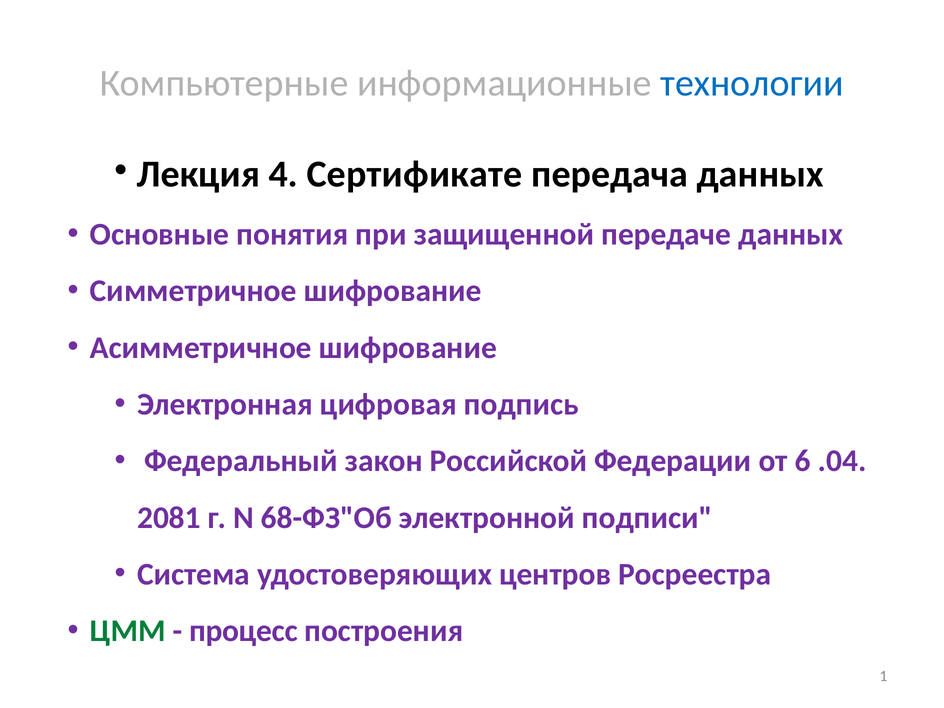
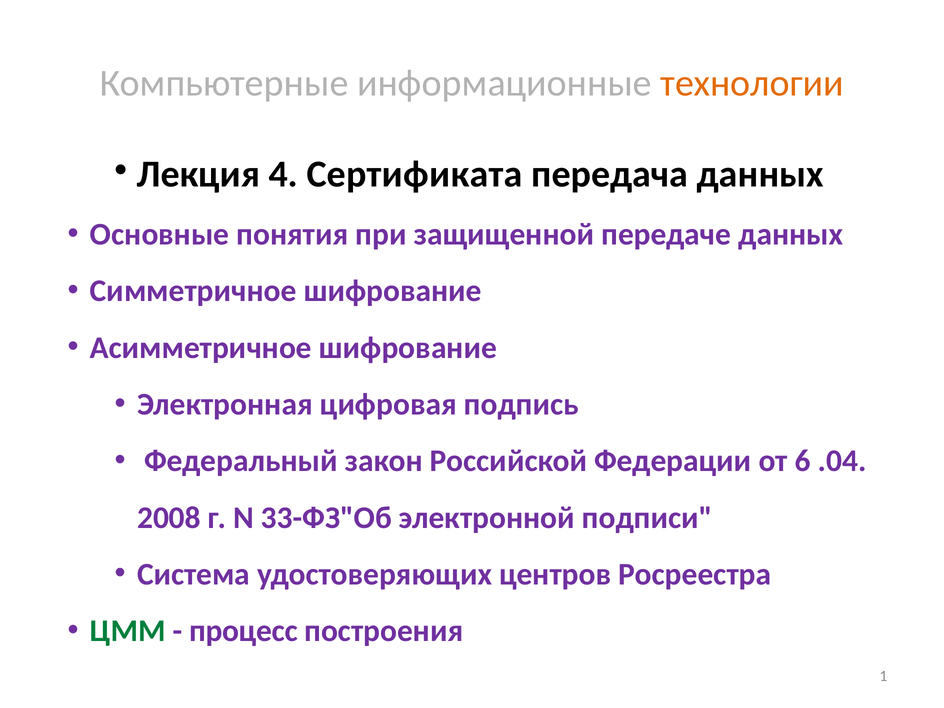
технологии colour: blue -> orange
Сертификате: Сертификате -> Сертификата
2081: 2081 -> 2008
68-ФЗ"Об: 68-ФЗ"Об -> 33-ФЗ"Об
